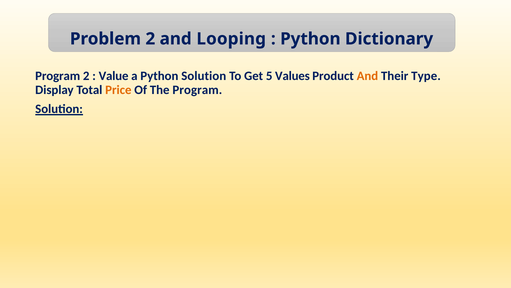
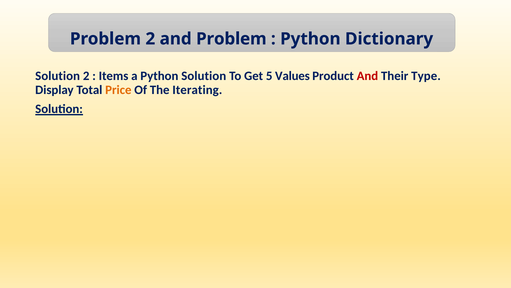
and Looping: Looping -> Problem
Program at (58, 76): Program -> Solution
Value: Value -> Items
And at (367, 76) colour: orange -> red
The Program: Program -> Iterating
